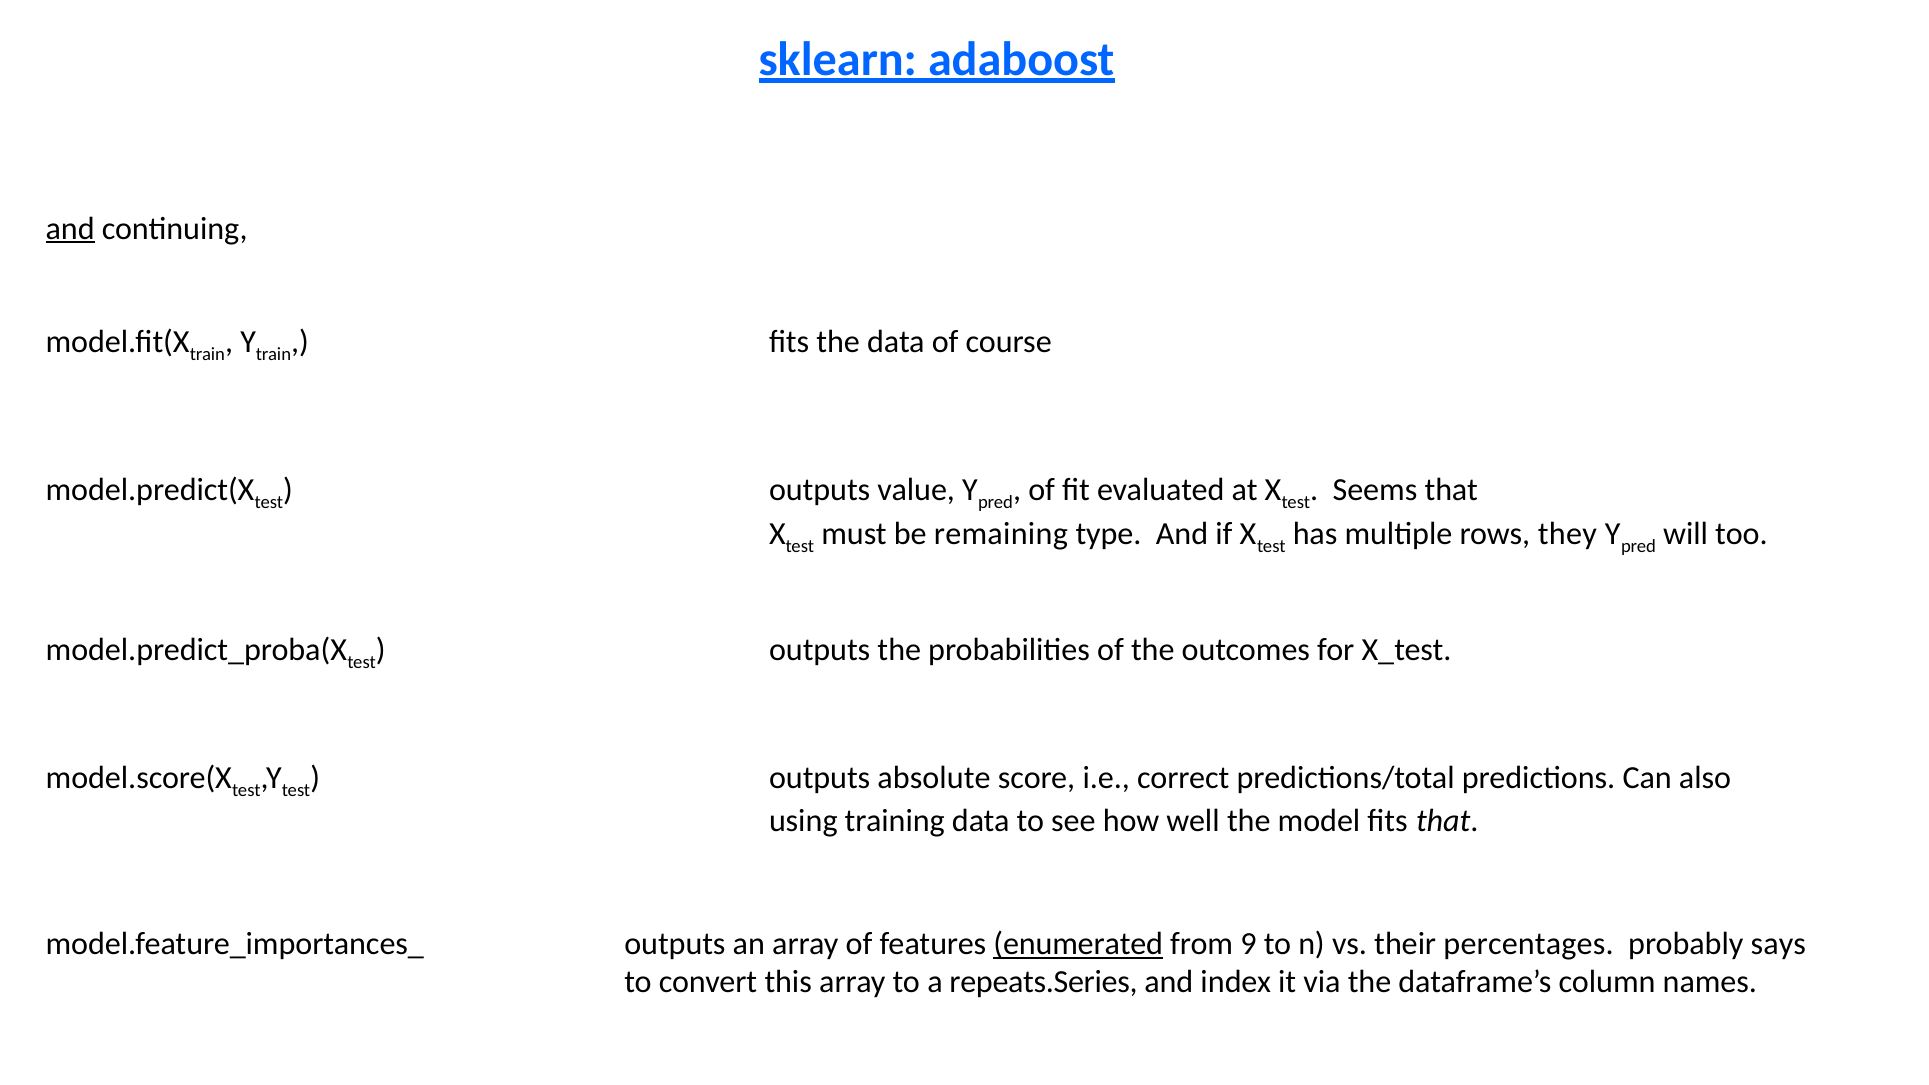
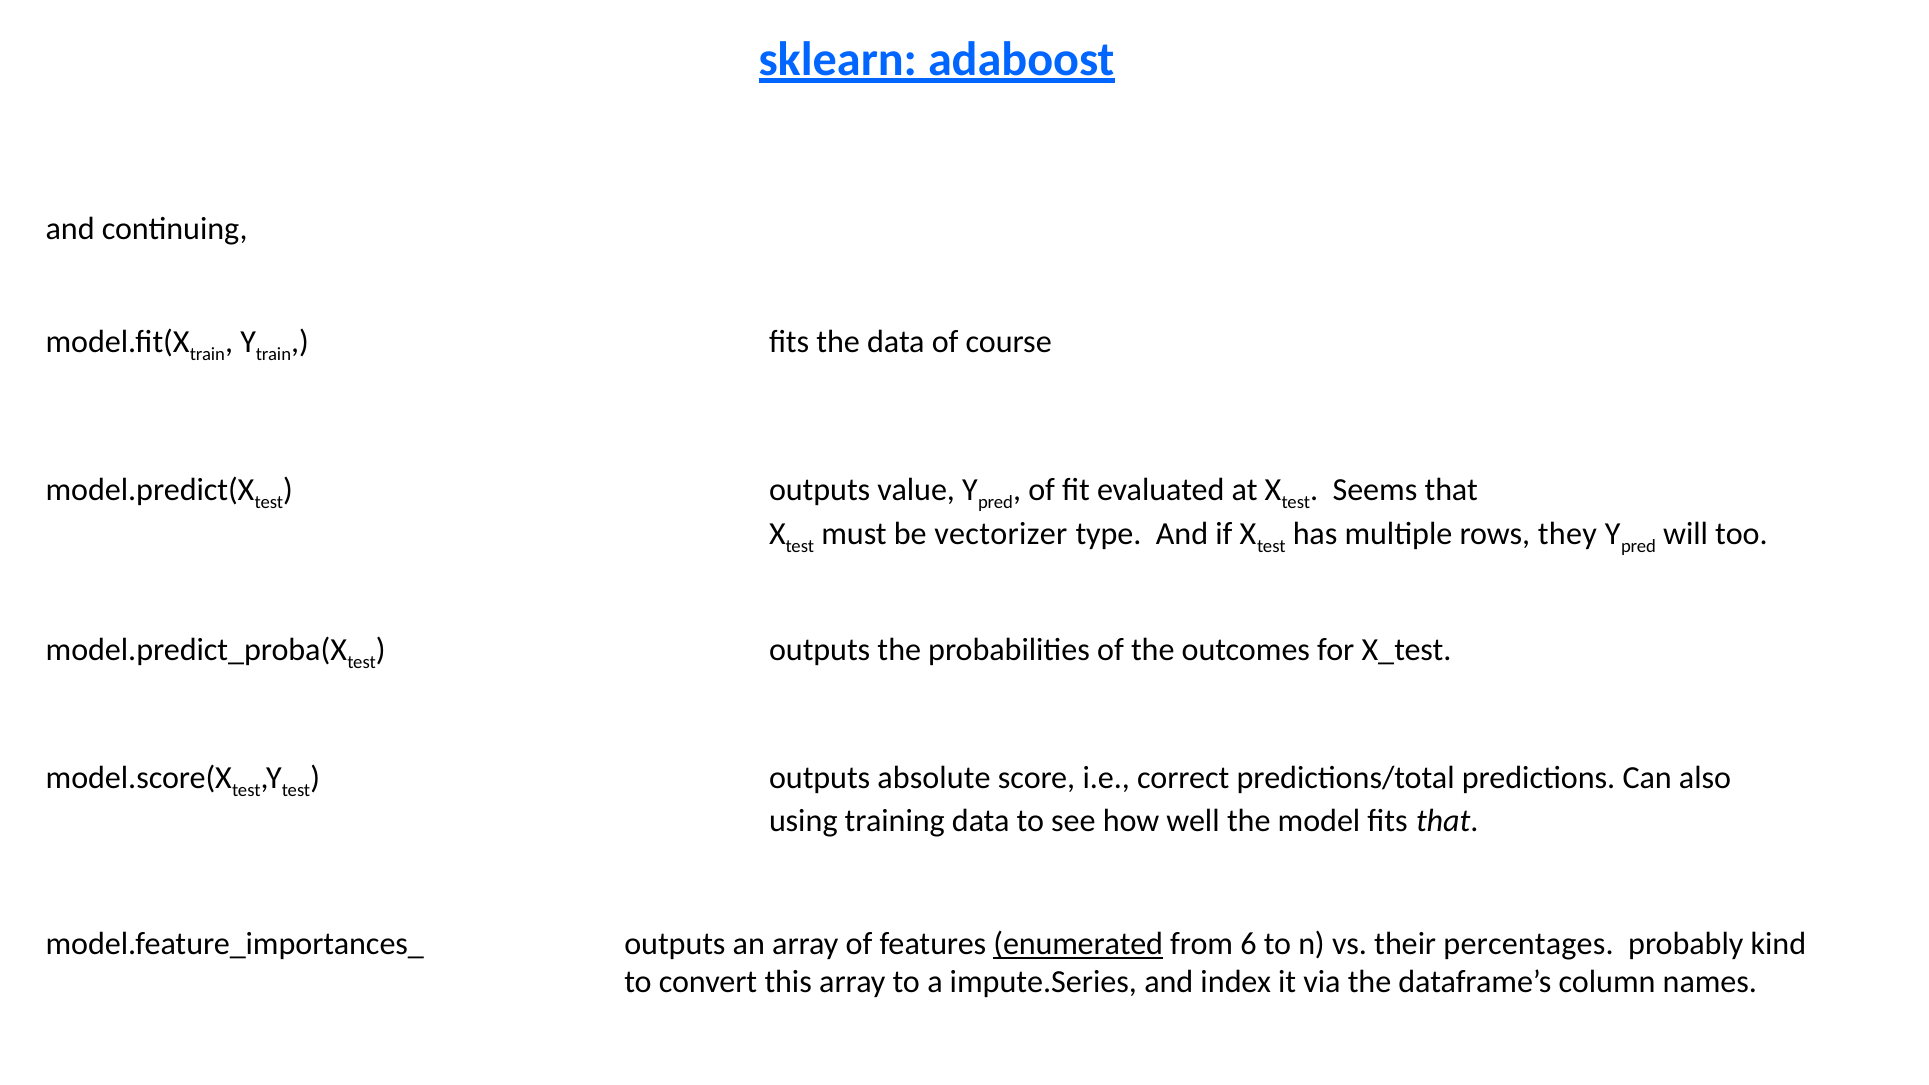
and at (70, 229) underline: present -> none
remaining: remaining -> vectorizer
9: 9 -> 6
says: says -> kind
repeats.Series: repeats.Series -> impute.Series
